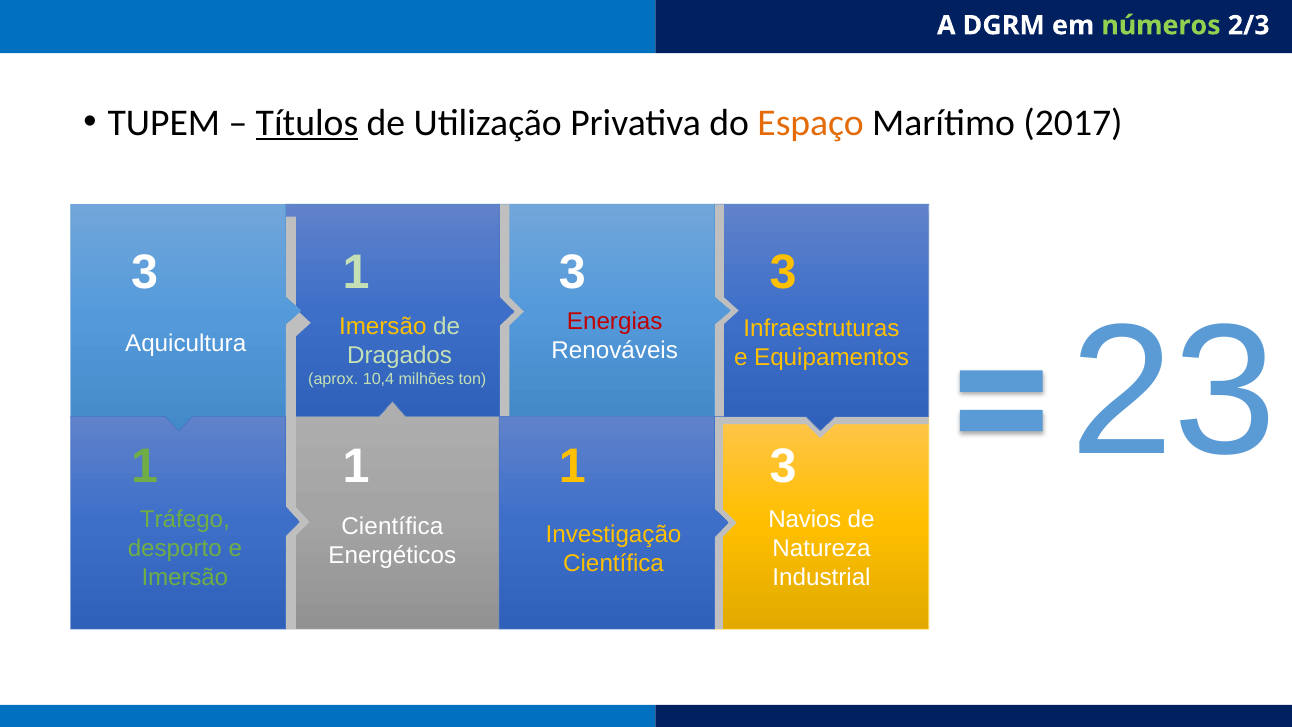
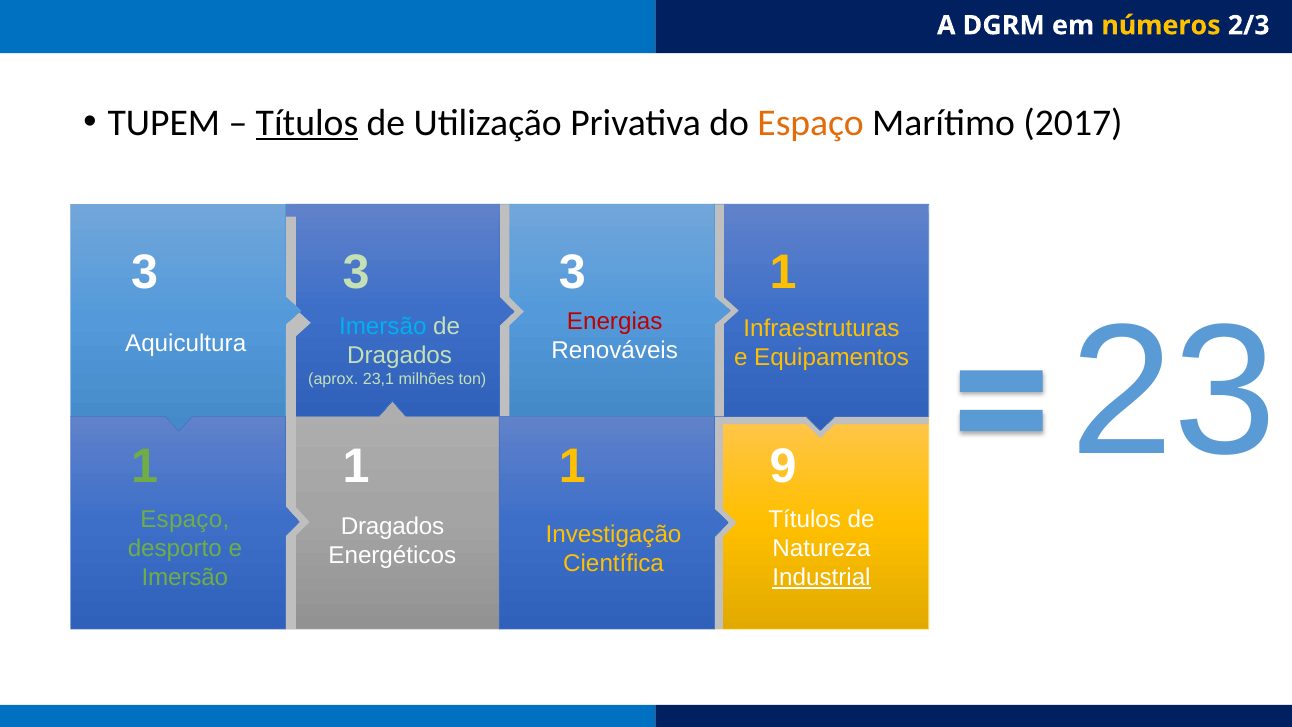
números colour: light green -> yellow
1 at (356, 272): 1 -> 3
3 3: 3 -> 1
Imersão at (383, 326) colour: yellow -> light blue
10,4: 10,4 -> 23,1
1 1 3: 3 -> 9
Tráfego at (185, 519): Tráfego -> Espaço
Navios at (805, 519): Navios -> Títulos
Científica at (392, 526): Científica -> Dragados
Industrial underline: none -> present
